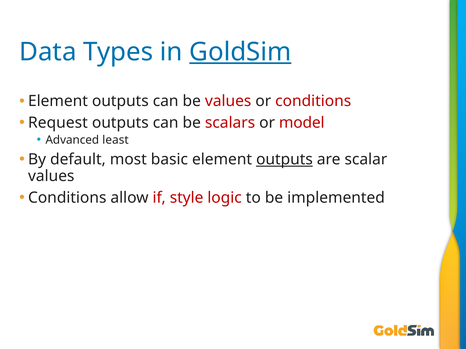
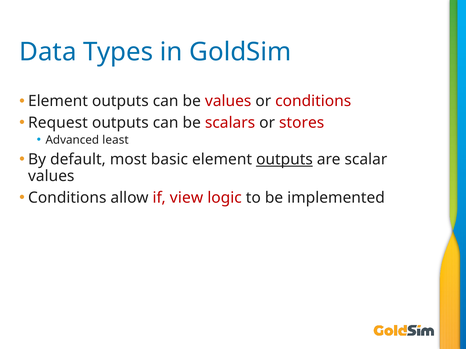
GoldSim at (240, 52) underline: present -> none
model: model -> stores
style: style -> view
